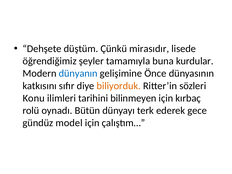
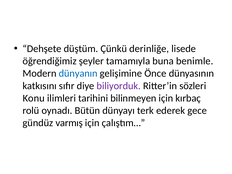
mirasıdır: mirasıdır -> derinliğe
kurdular: kurdular -> benimle
biliyorduk colour: orange -> purple
model: model -> varmış
